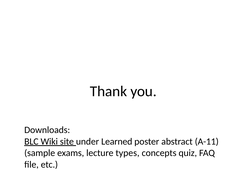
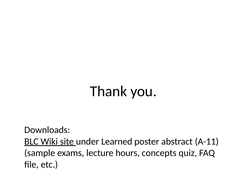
types: types -> hours
